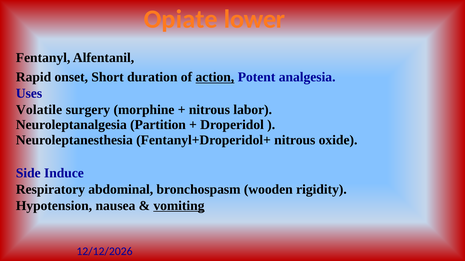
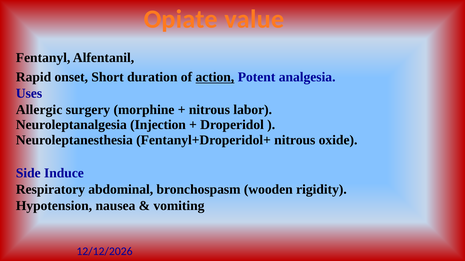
lower: lower -> value
Volatile: Volatile -> Allergic
Partition: Partition -> Injection
vomiting underline: present -> none
